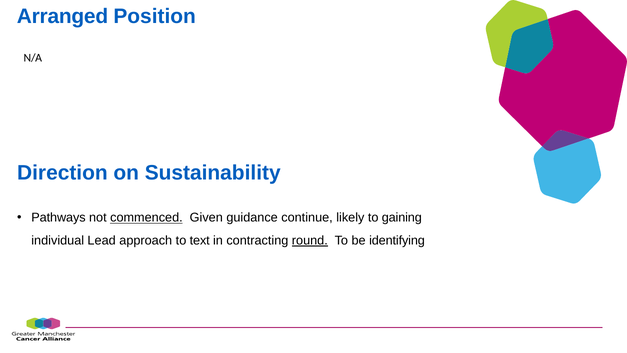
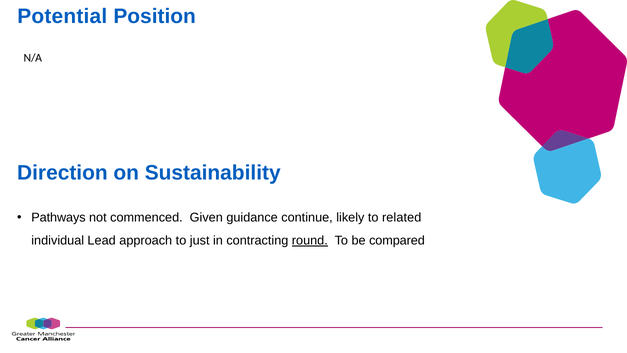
Arranged: Arranged -> Potential
commenced underline: present -> none
gaining: gaining -> related
text: text -> just
identifying: identifying -> compared
